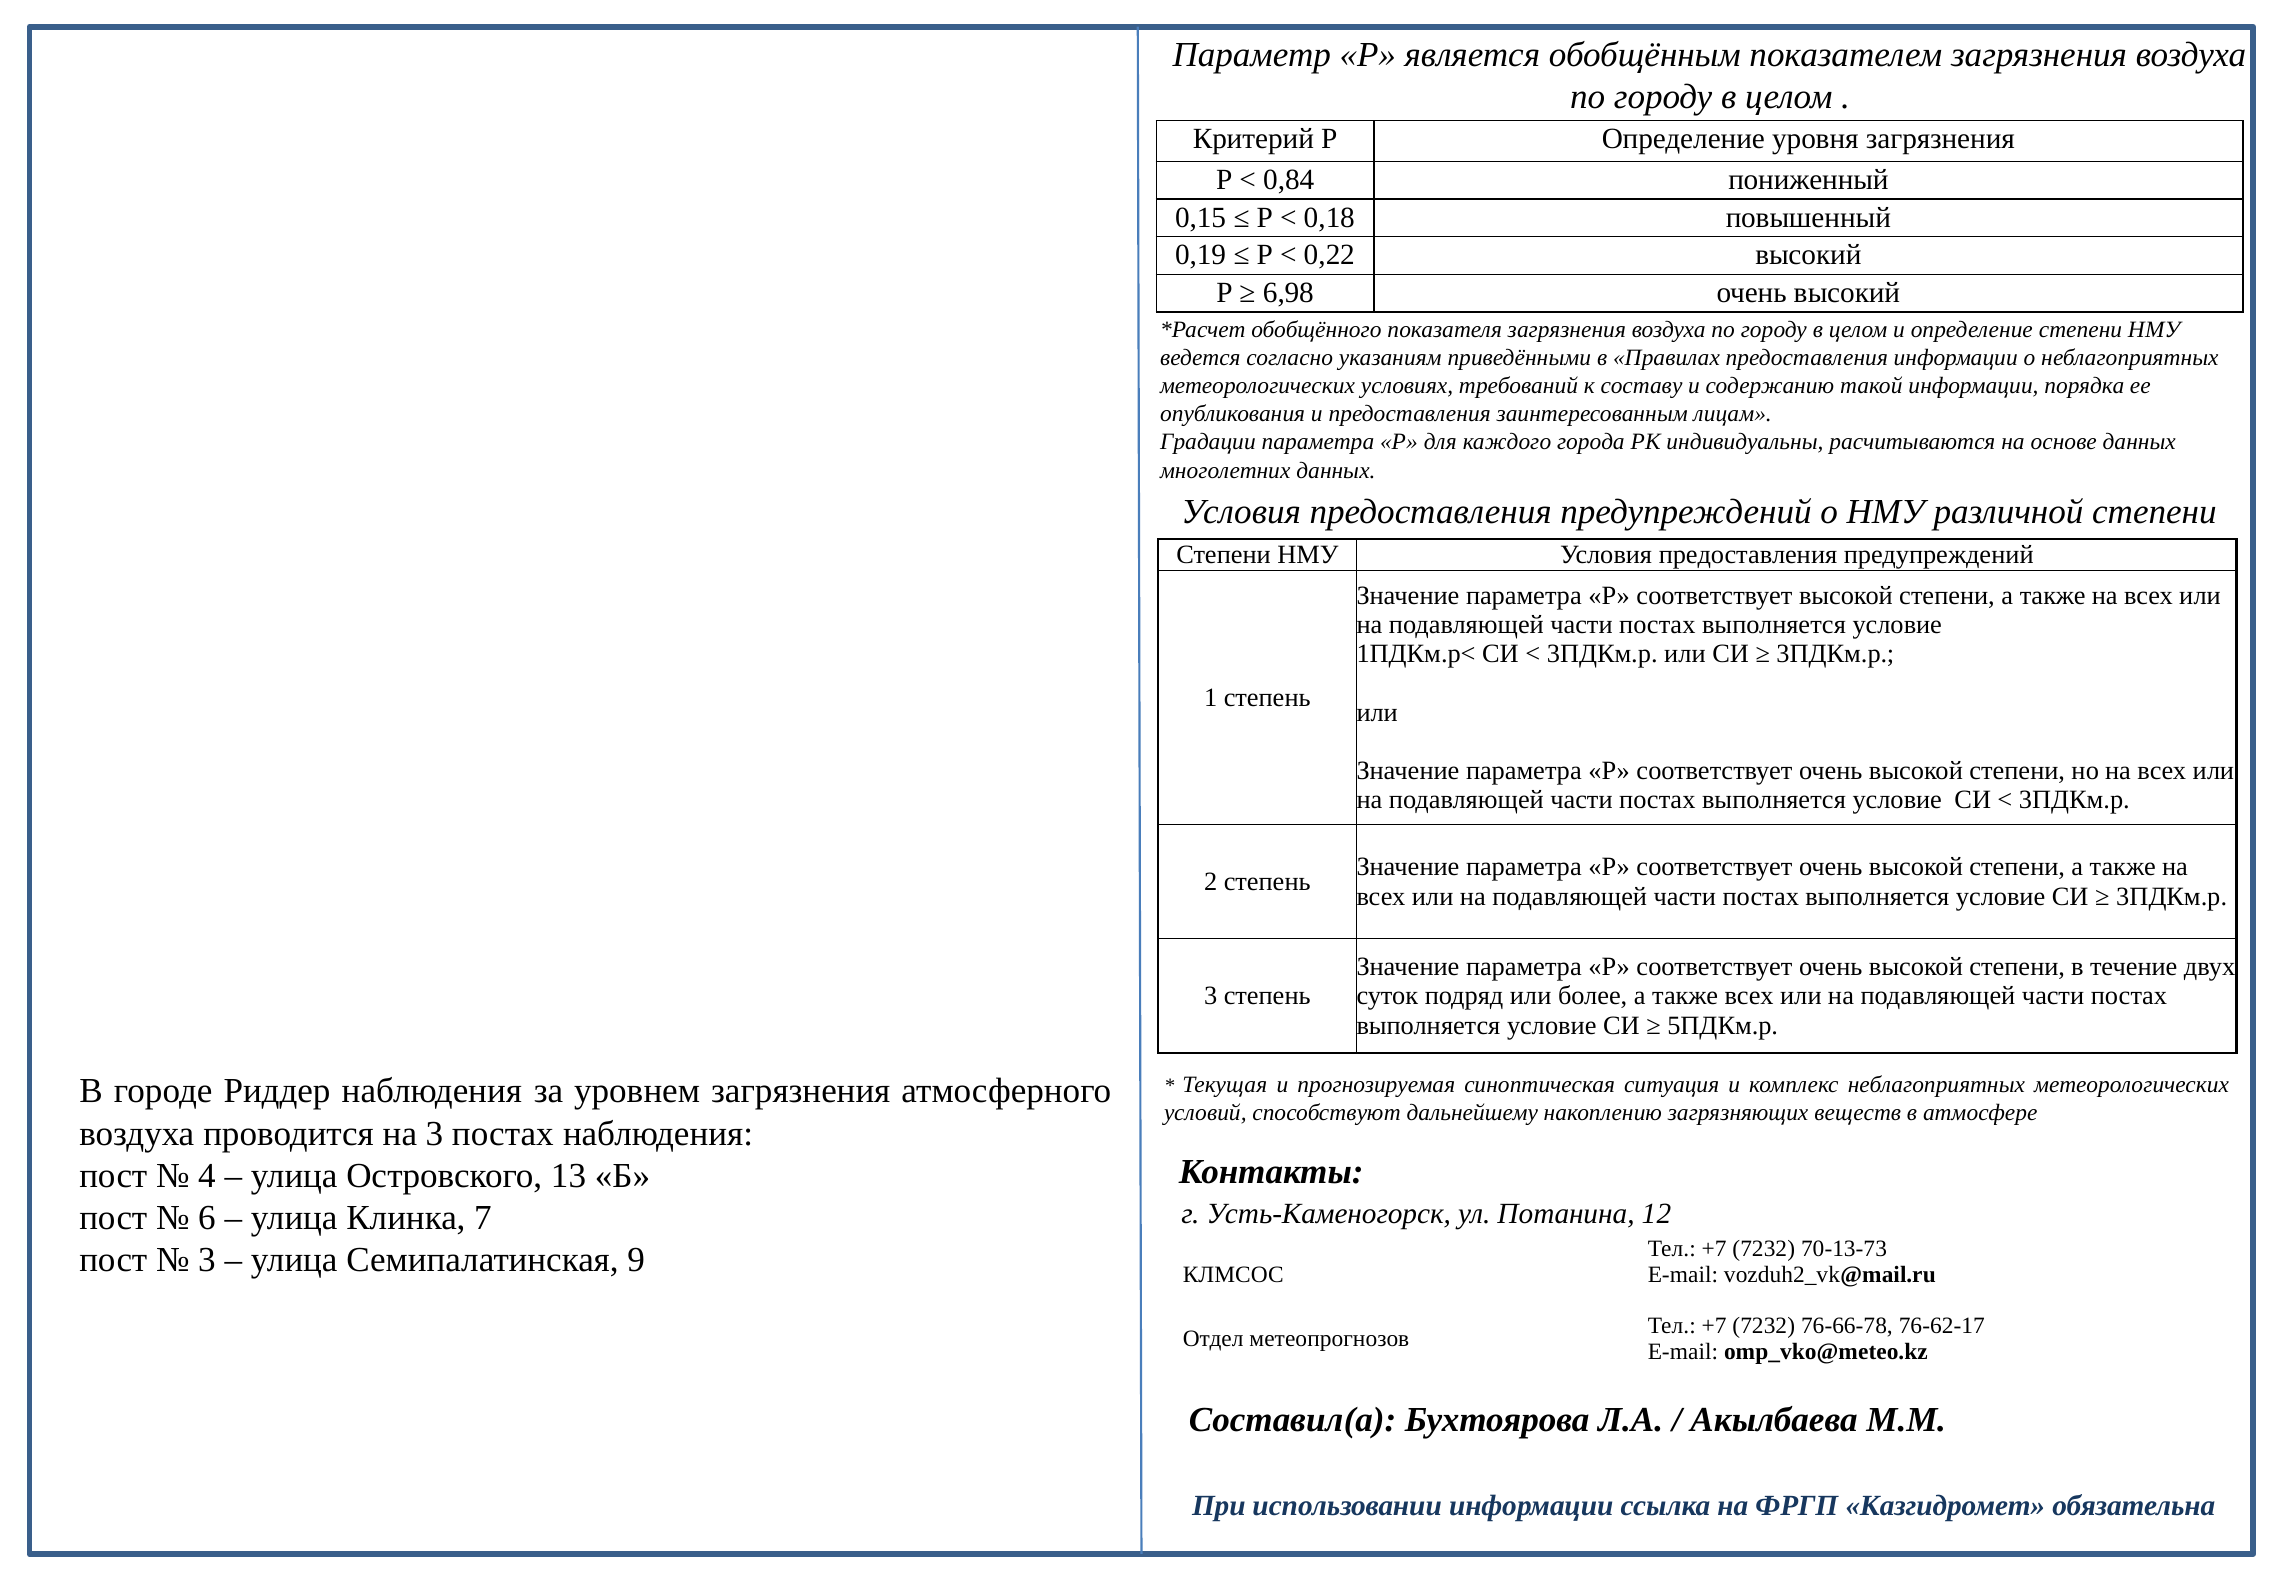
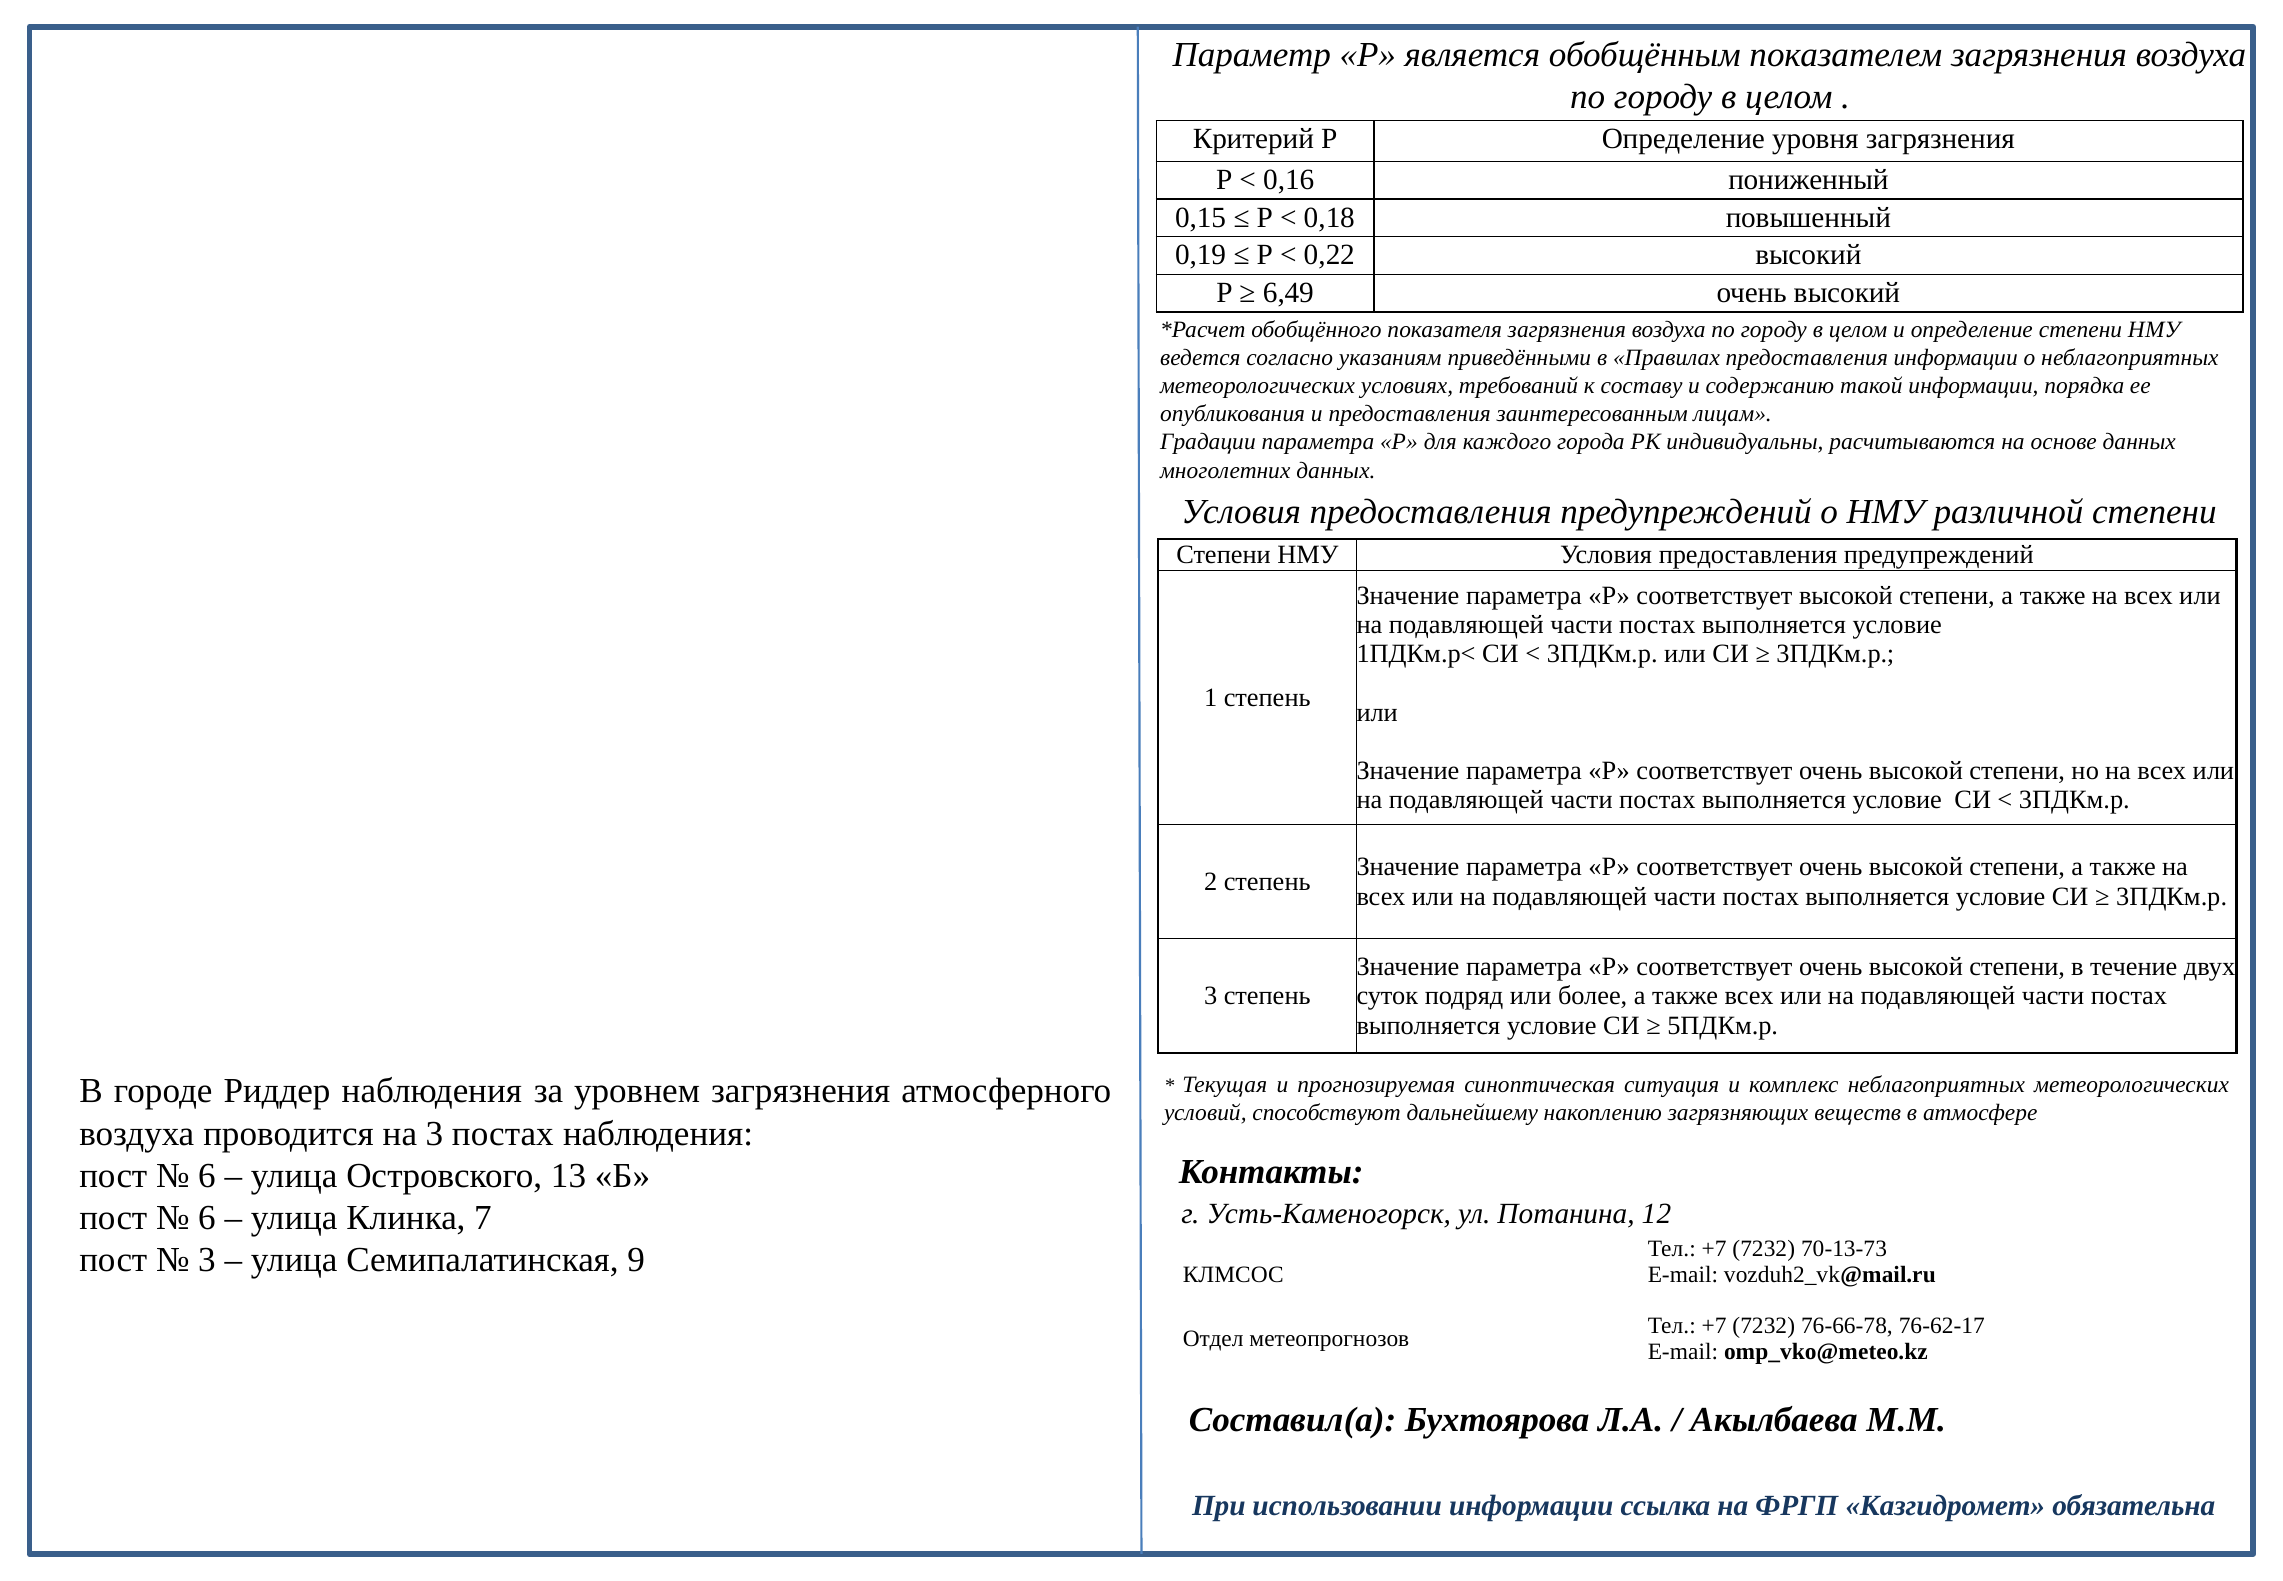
0,84: 0,84 -> 0,16
6,98: 6,98 -> 6,49
4 at (207, 1175): 4 -> 6
